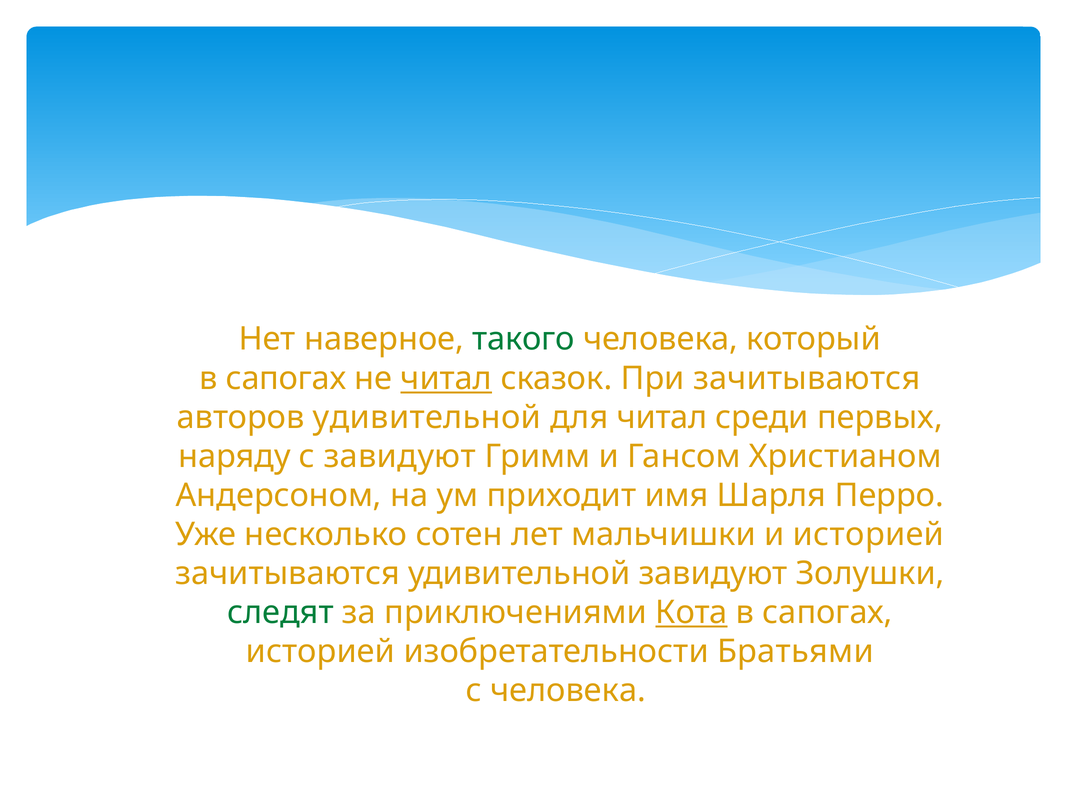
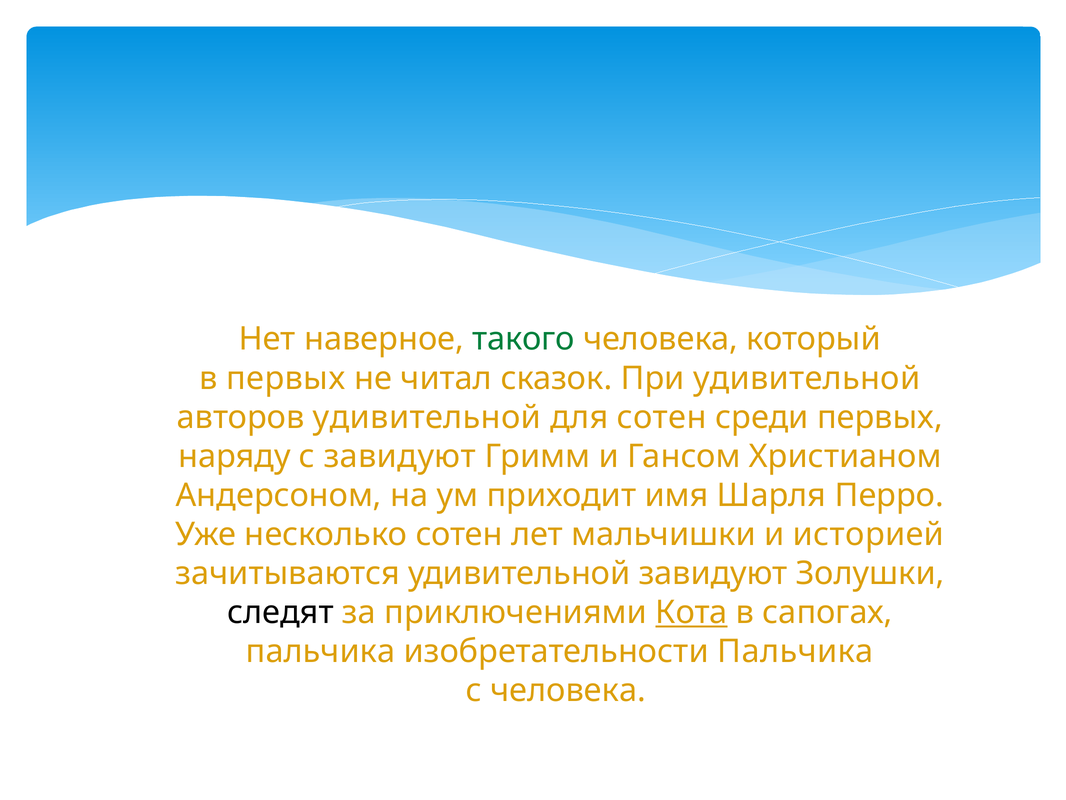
сапогах at (286, 378): сапогах -> первых
читал at (446, 378) underline: present -> none
При зачитываются: зачитываются -> удивительной
для читал: читал -> сотен
следят colour: green -> black
историей at (320, 651): историей -> пальчика
изобретательности Братьями: Братьями -> Пальчика
